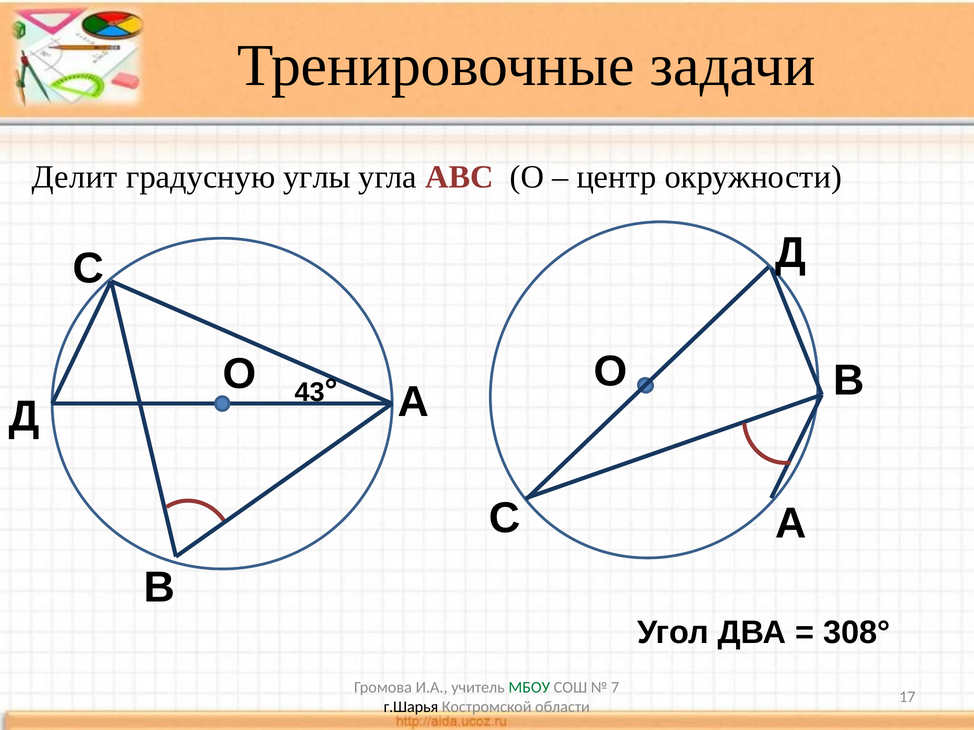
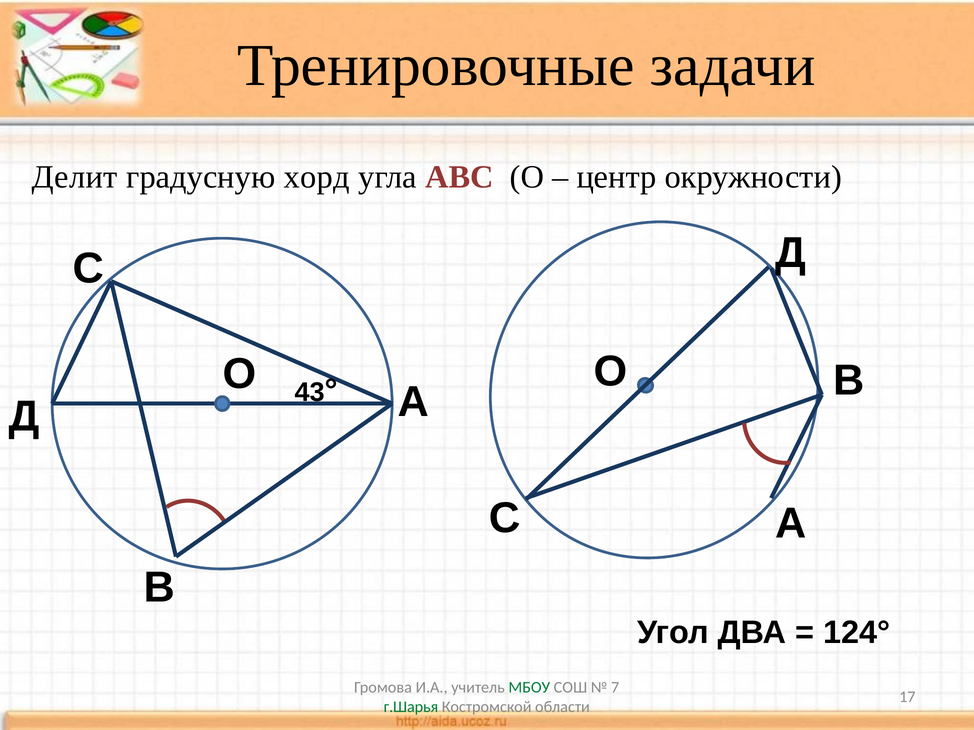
углы: углы -> хорд
308°: 308° -> 124°
г.Шарья colour: black -> green
